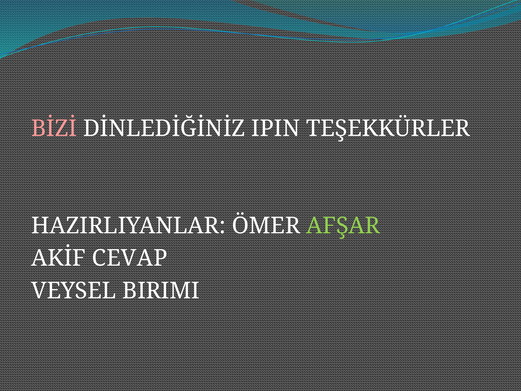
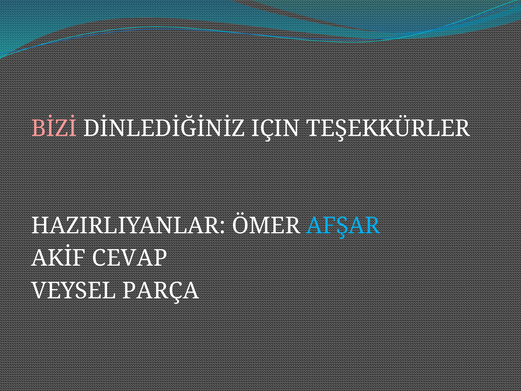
IPIN: IPIN -> IÇIN
AFŞAR colour: light green -> light blue
BIRIMI: BIRIMI -> PARÇA
